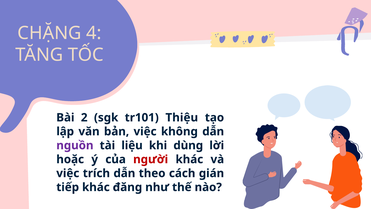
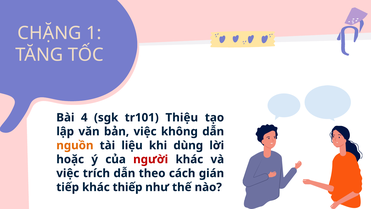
4: 4 -> 1
2: 2 -> 4
nguồn colour: purple -> orange
đăng: đăng -> thiếp
